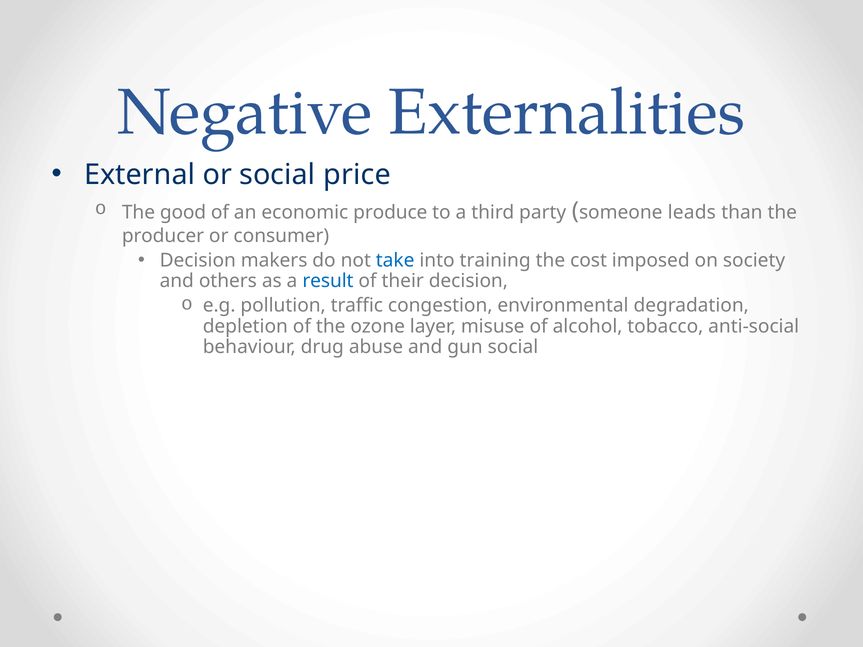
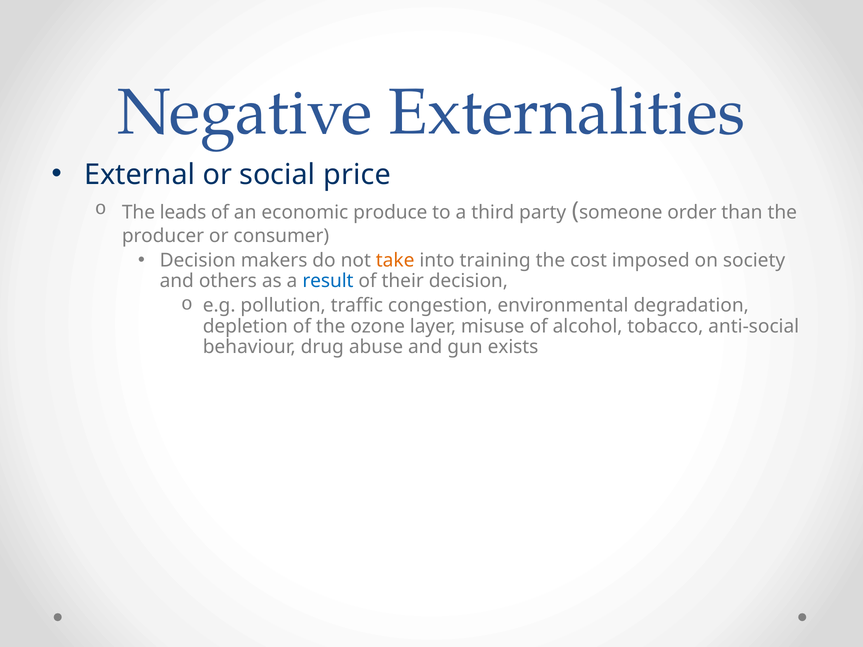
good: good -> leads
leads: leads -> order
take colour: blue -> orange
gun social: social -> exists
